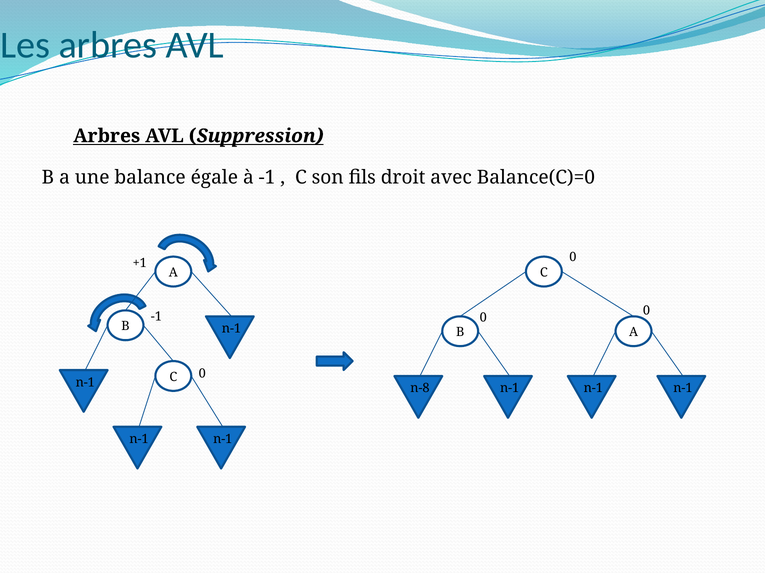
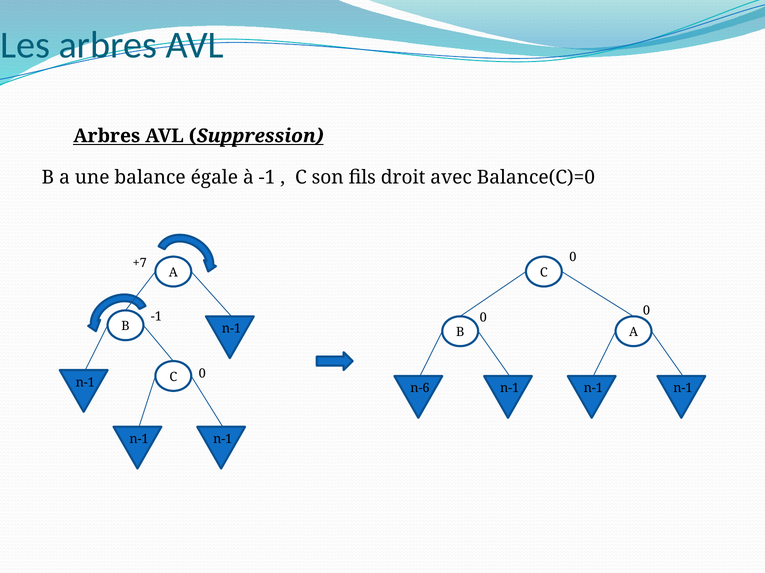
+1: +1 -> +7
n-8: n-8 -> n-6
